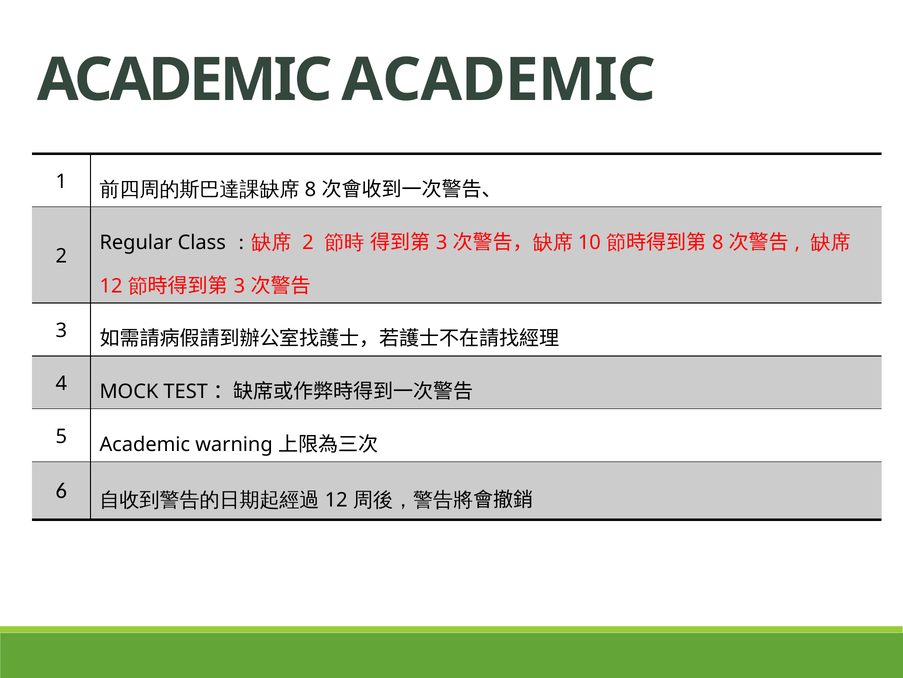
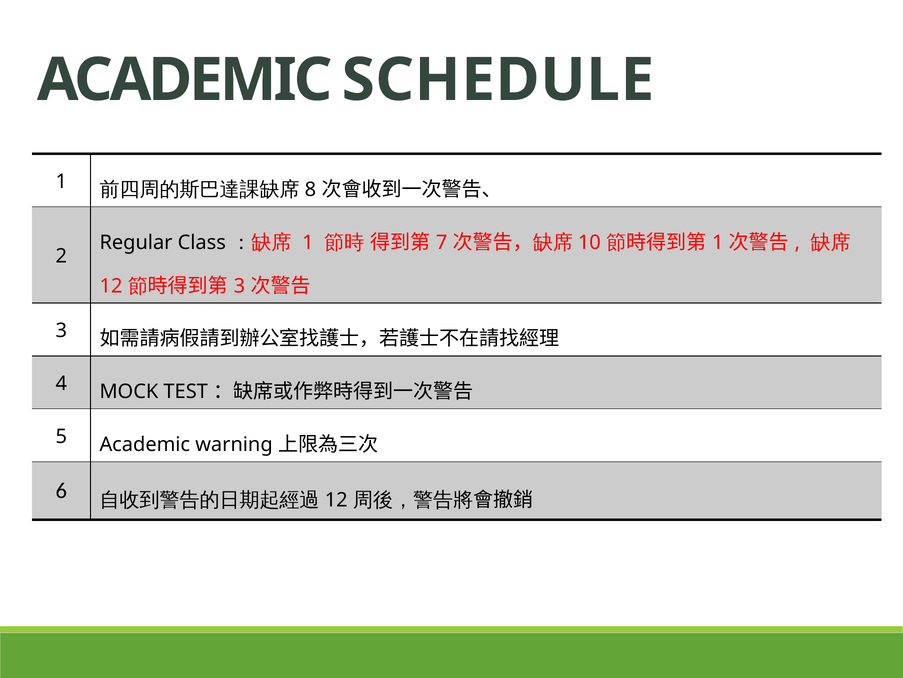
ACADEMIC ACADEMIC: ACADEMIC -> SCHEDULE
2 at (308, 242): 2 -> 1
3 at (442, 242): 3 -> 7
8 at (718, 242): 8 -> 1
